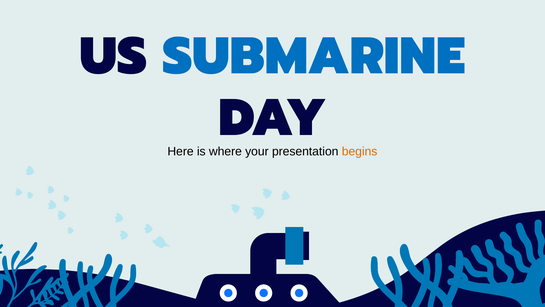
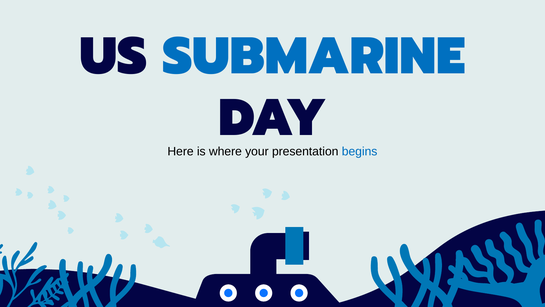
begins colour: orange -> blue
